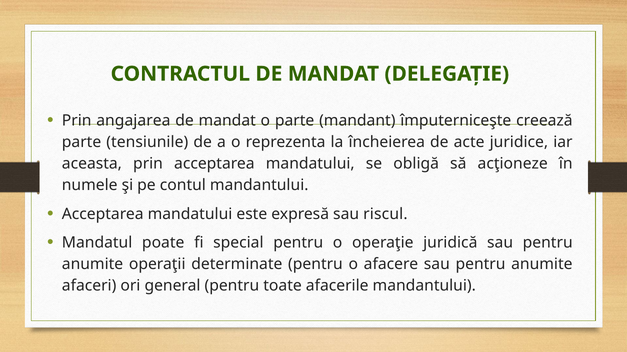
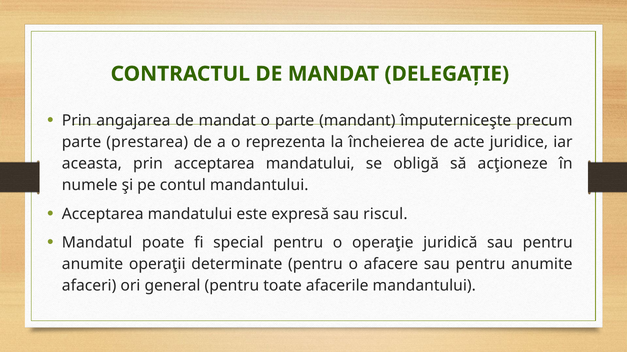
creează: creează -> precum
tensiunile: tensiunile -> prestarea
